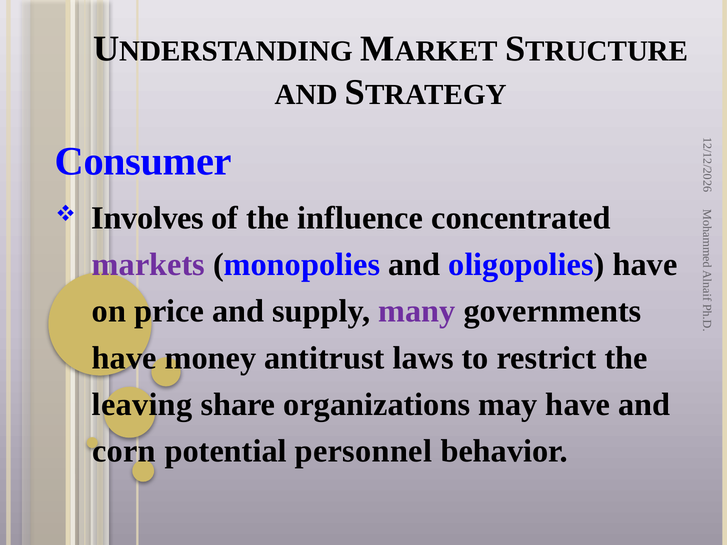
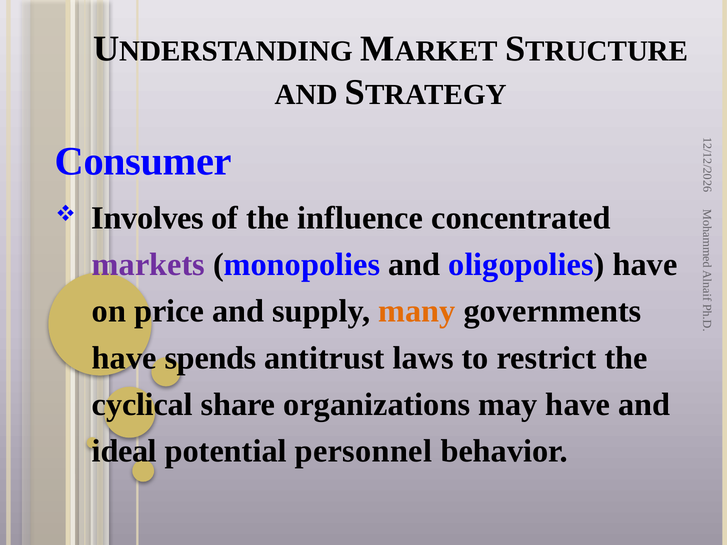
many colour: purple -> orange
money: money -> spends
leaving: leaving -> cyclical
corn: corn -> ideal
